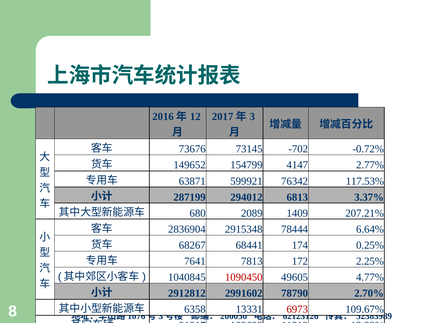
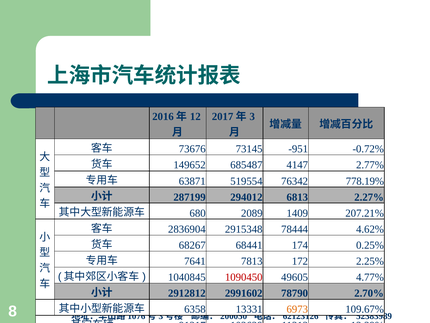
-702: -702 -> -951
154799: 154799 -> 685487
599921: 599921 -> 519554
117.53%: 117.53% -> 778.19%
3.37%: 3.37% -> 2.27%
6.64%: 6.64% -> 4.62%
6973 colour: red -> orange
